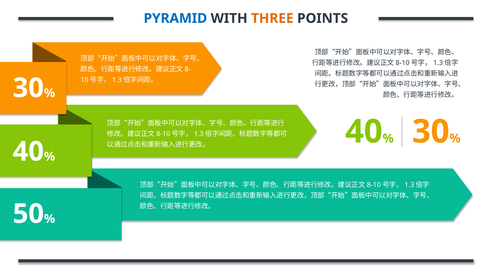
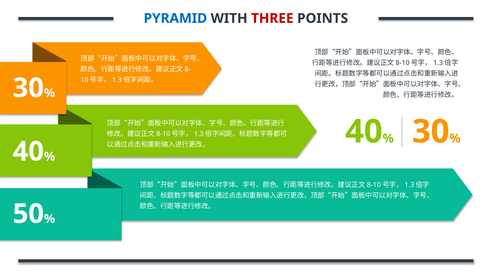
THREE colour: orange -> red
